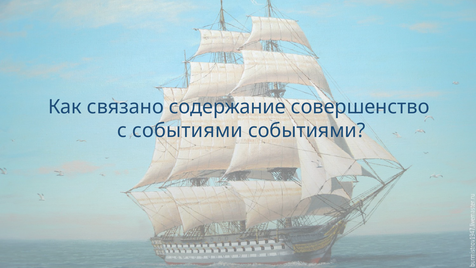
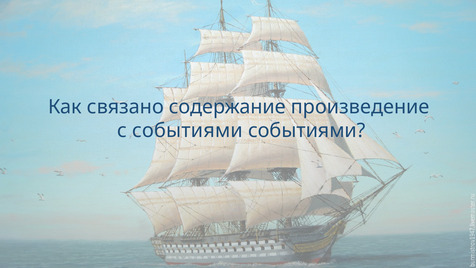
совершенство: совершенство -> произведение
